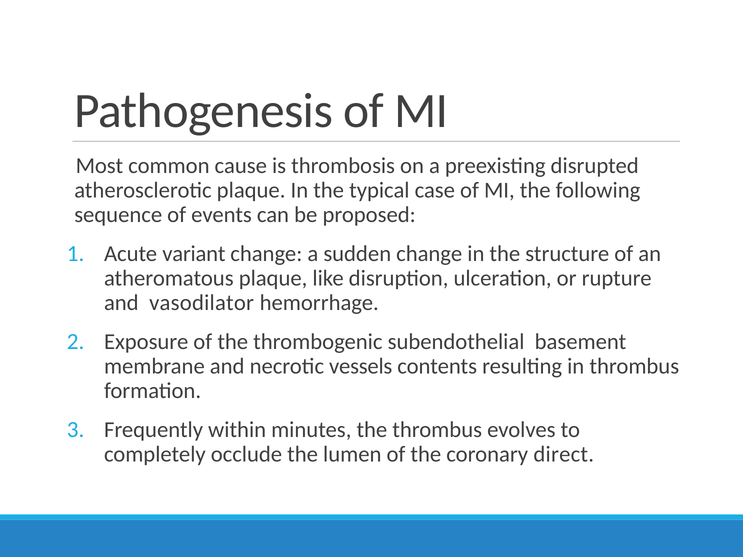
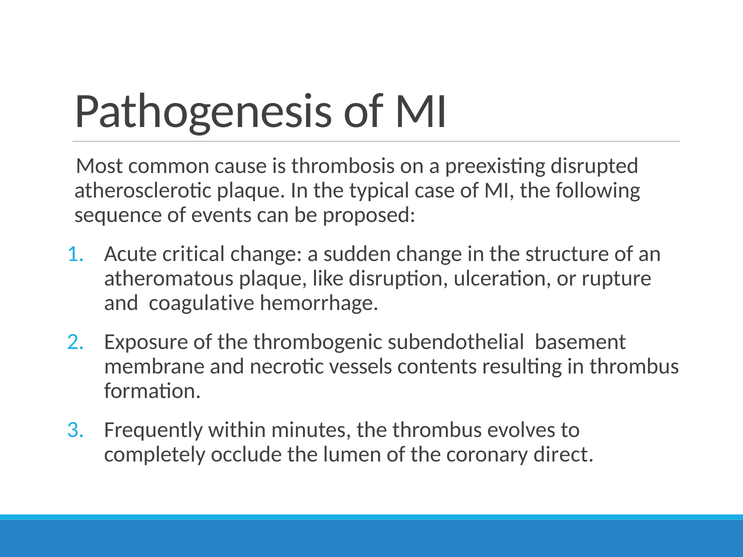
variant: variant -> critical
vasodilator: vasodilator -> coagulative
